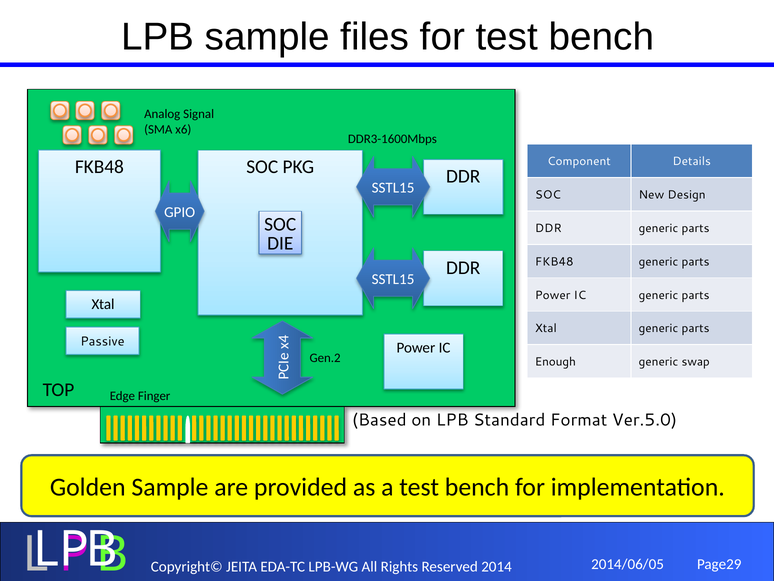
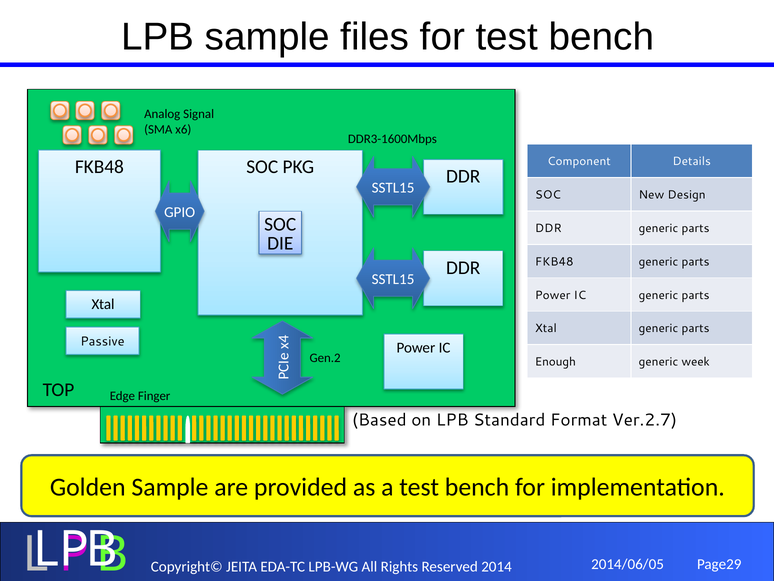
swap: swap -> week
Ver.5.0: Ver.5.0 -> Ver.2.7
